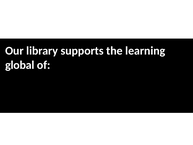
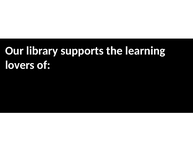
global: global -> lovers
